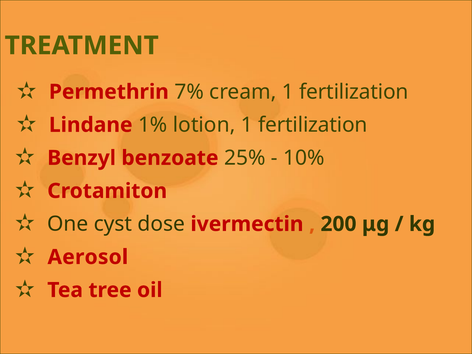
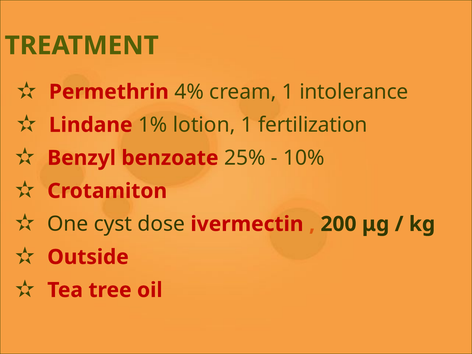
7%: 7% -> 4%
cream 1 fertilization: fertilization -> intolerance
Aerosol: Aerosol -> Outside
